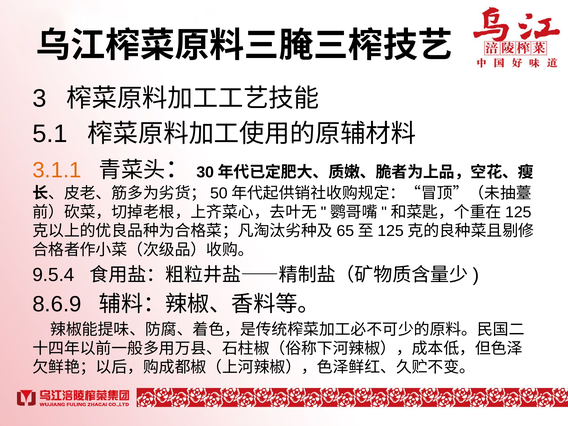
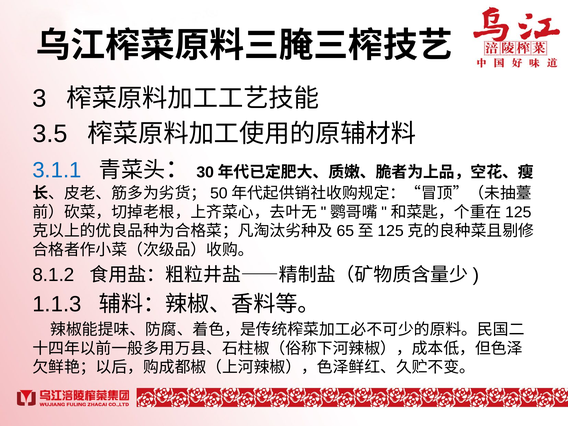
5.1: 5.1 -> 3.5
3.1.1 colour: orange -> blue
9.5.4: 9.5.4 -> 8.1.2
8.6.9: 8.6.9 -> 1.1.3
